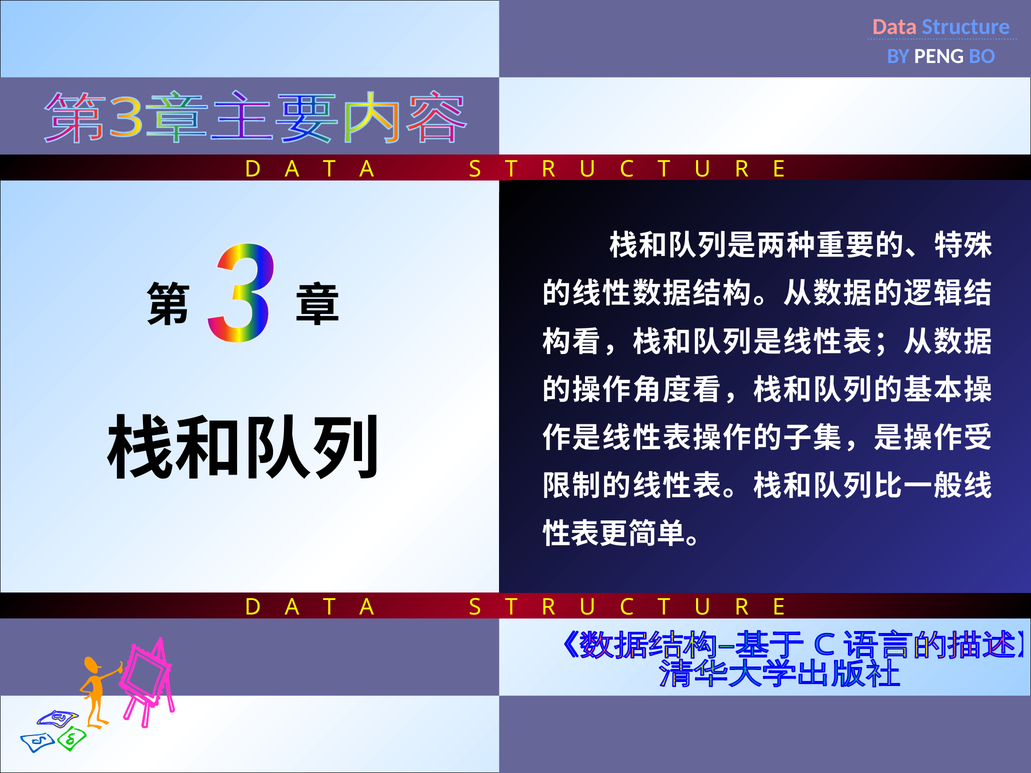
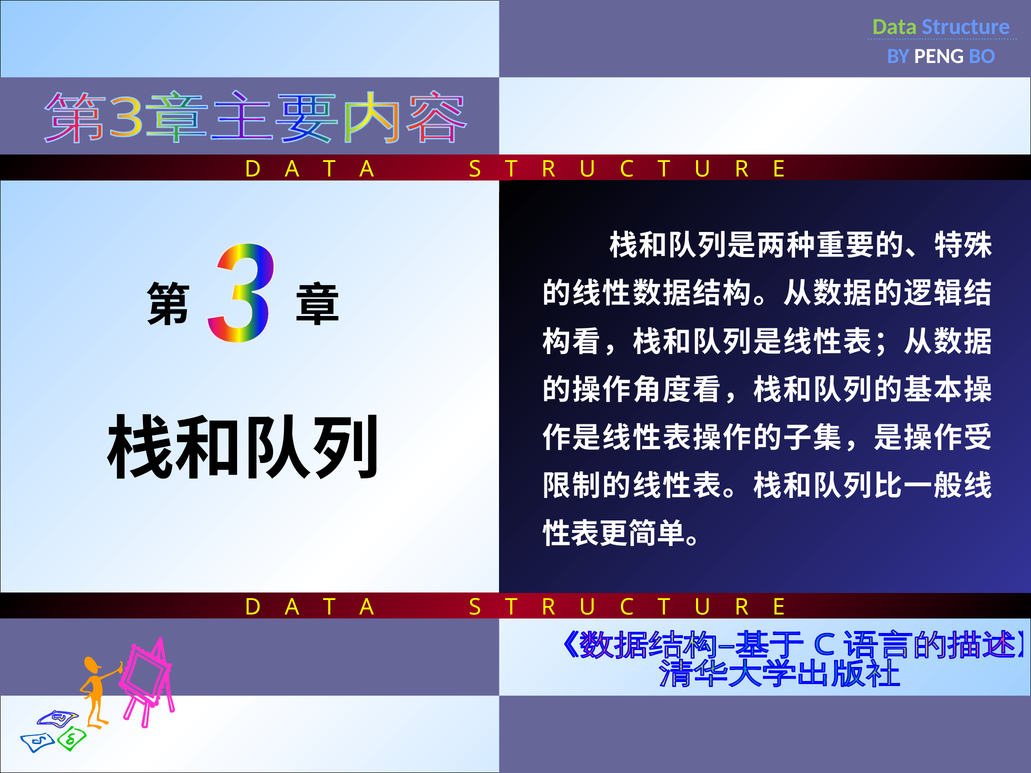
Data colour: pink -> light green
